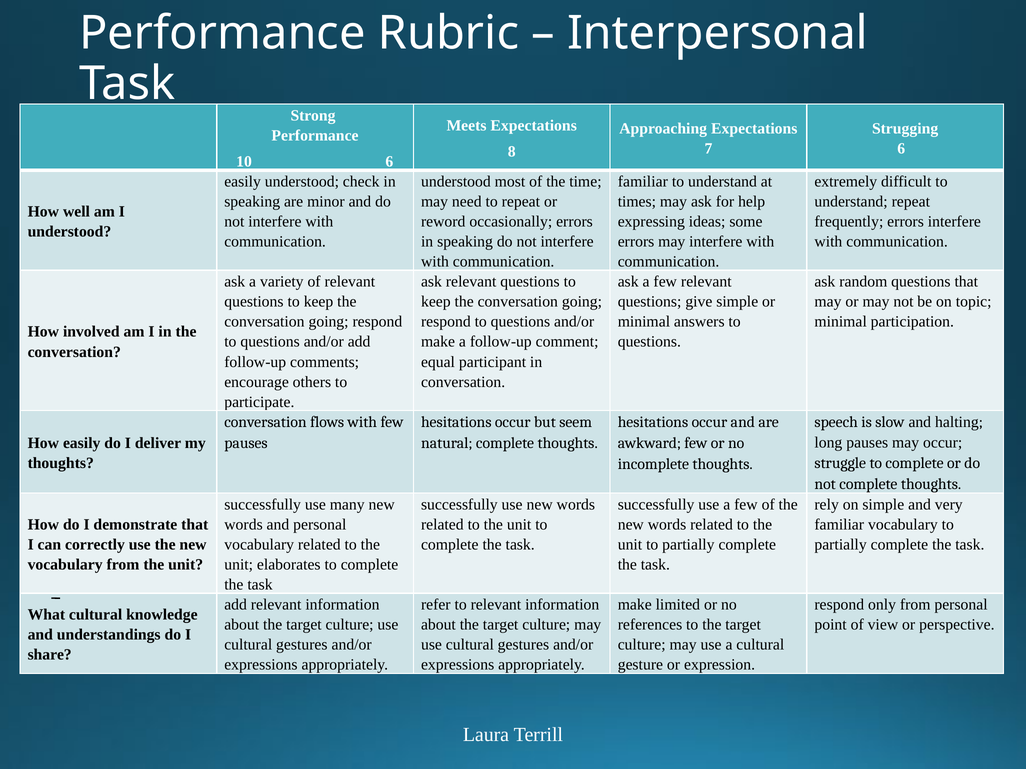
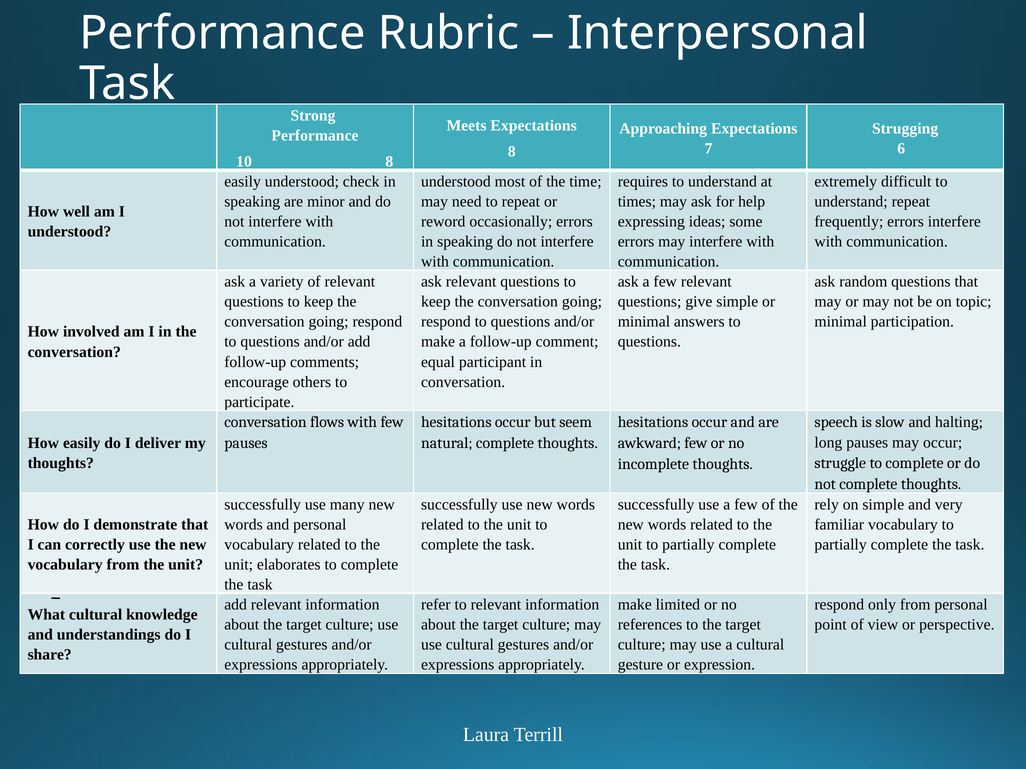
10 6: 6 -> 8
familiar at (643, 182): familiar -> requires
